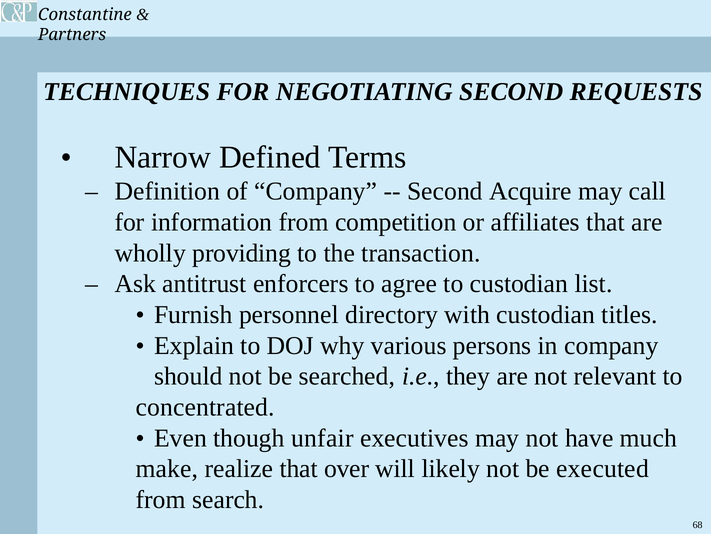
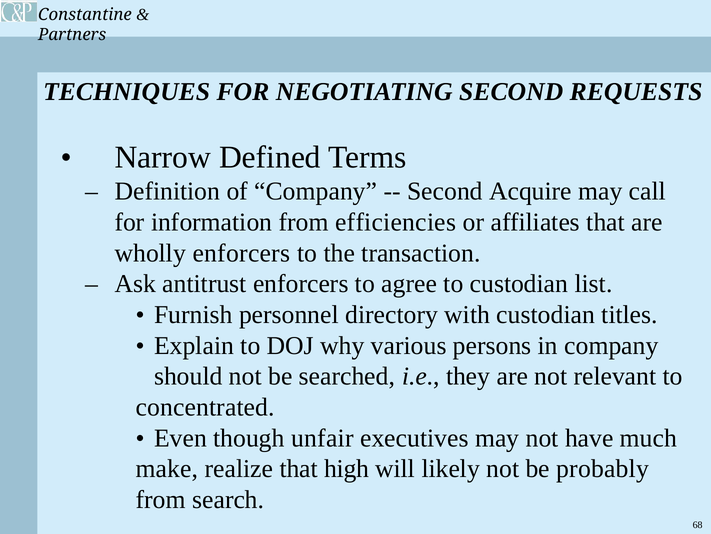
competition: competition -> efficiencies
wholly providing: providing -> enforcers
over: over -> high
executed: executed -> probably
